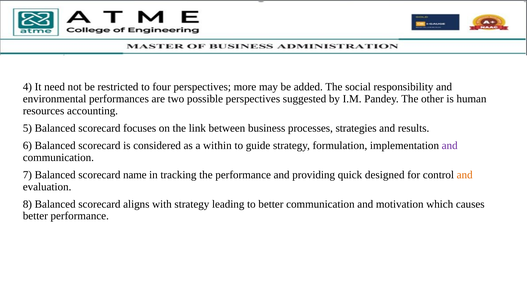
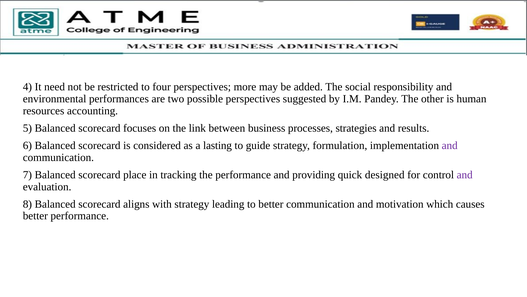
within: within -> lasting
name: name -> place
and at (465, 174) colour: orange -> purple
